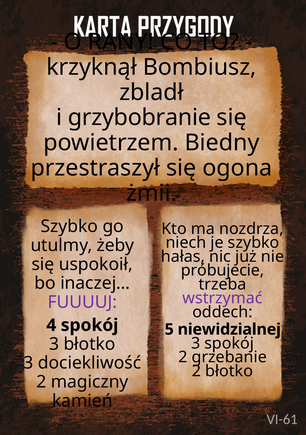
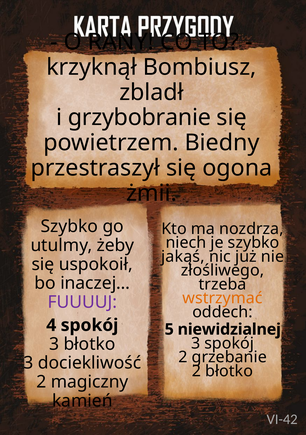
hałas: hałas -> jakąś
próbujecie: próbujecie -> złośliwego
wstrzymać colour: purple -> orange
VI-61: VI-61 -> VI-42
